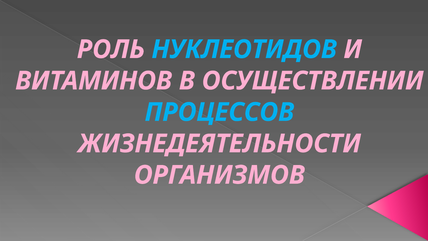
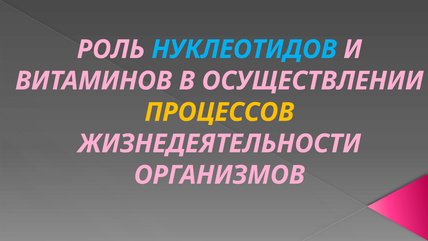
ПРОЦЕССОВ colour: light blue -> yellow
